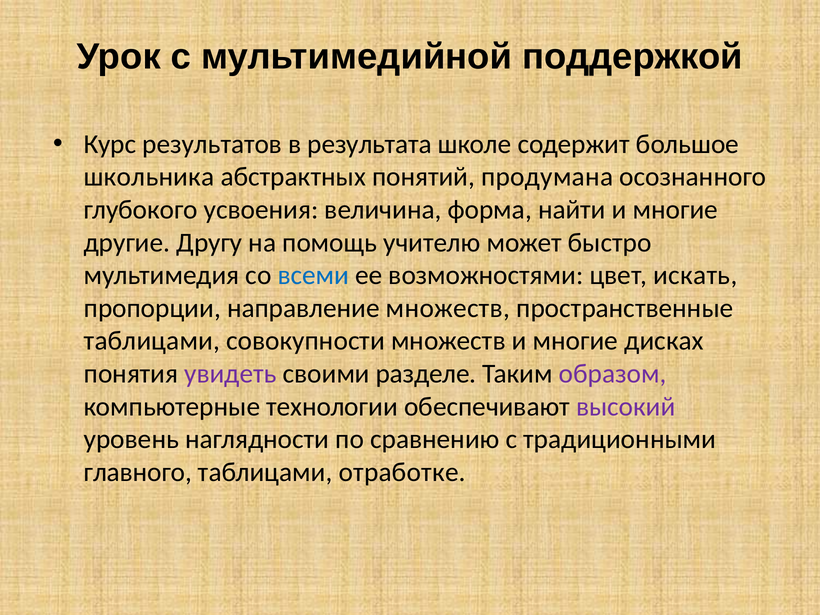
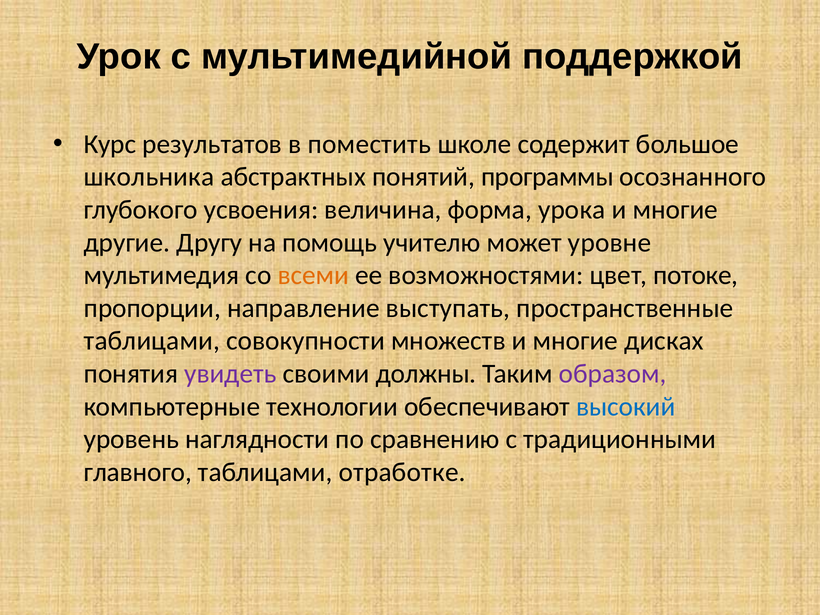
результата: результата -> поместить
продумана: продумана -> программы
найти: найти -> урока
быстро: быстро -> уровне
всеми colour: blue -> orange
искать: искать -> потоке
направление множеств: множеств -> выступать
разделе: разделе -> должны
высокий colour: purple -> blue
